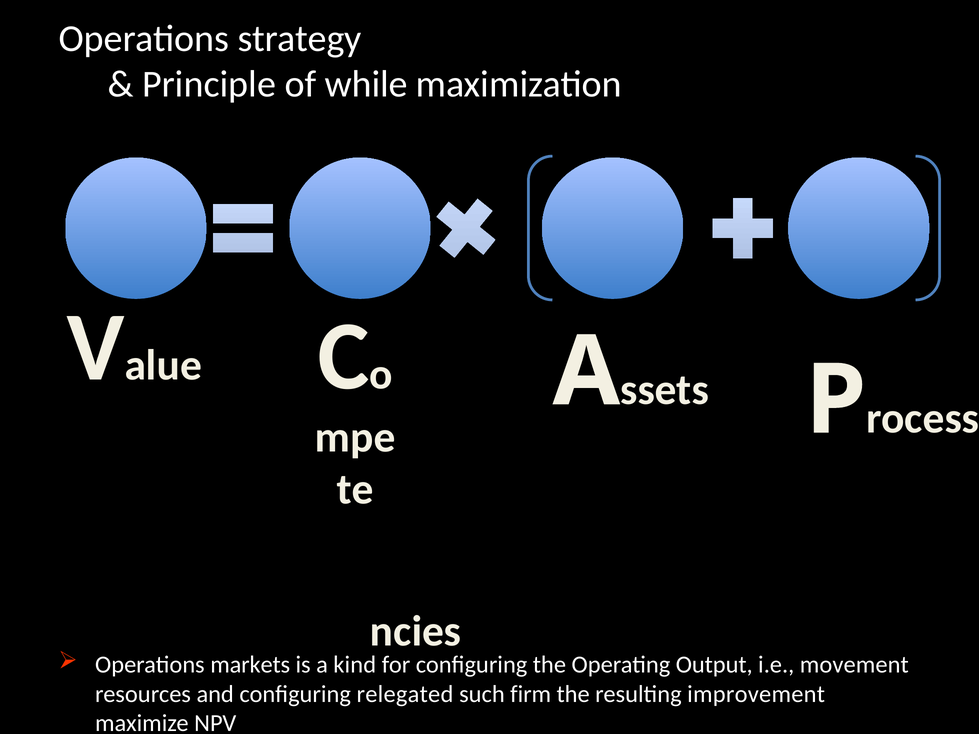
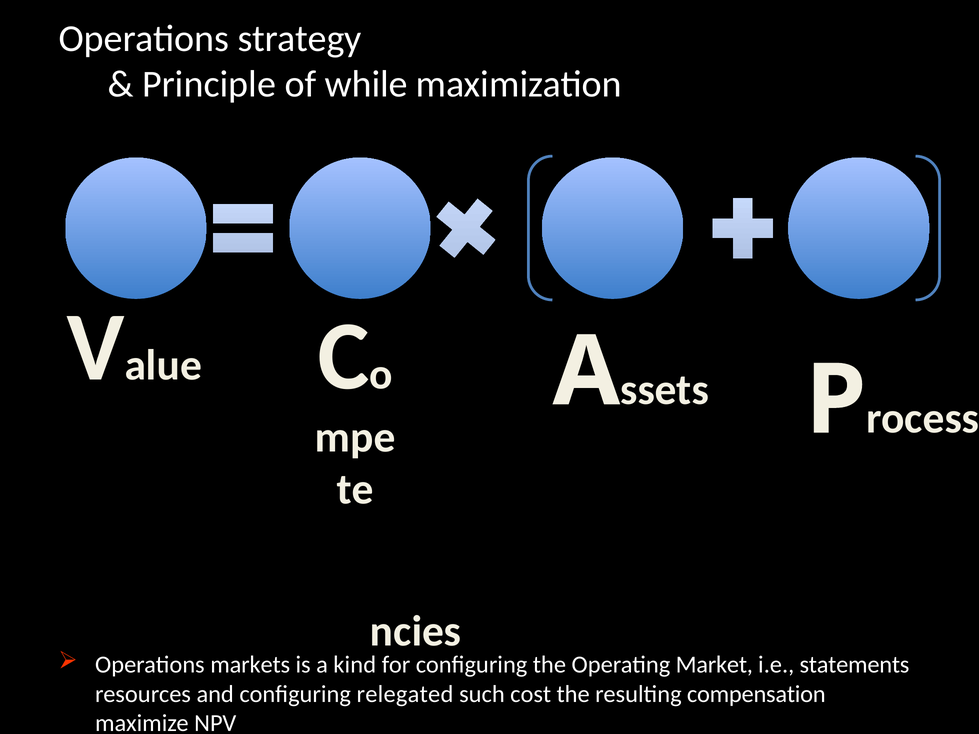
Output: Output -> Market
movement: movement -> statements
firm: firm -> cost
improvement: improvement -> compensation
